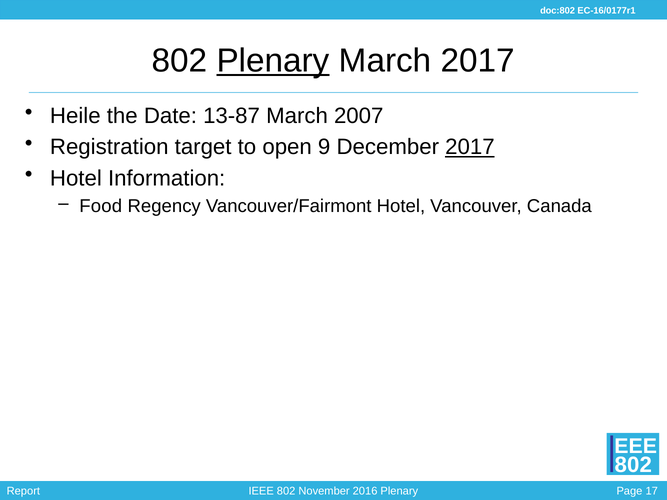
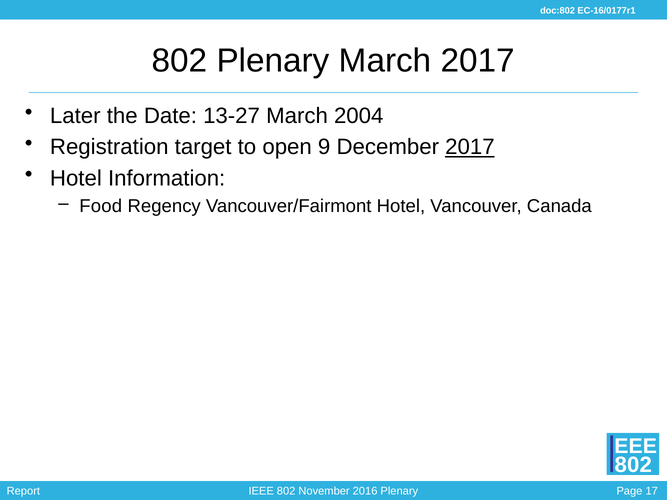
Plenary at (273, 61) underline: present -> none
Heile: Heile -> Later
13-87: 13-87 -> 13-27
2007: 2007 -> 2004
